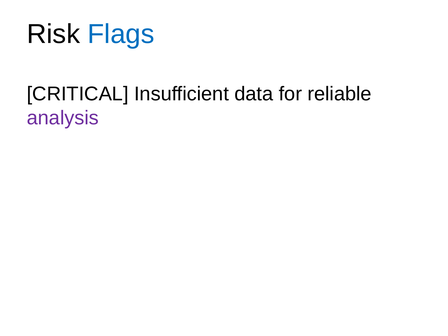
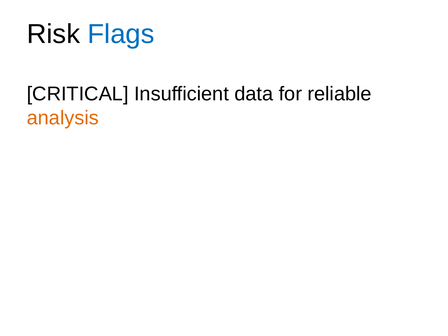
analysis colour: purple -> orange
